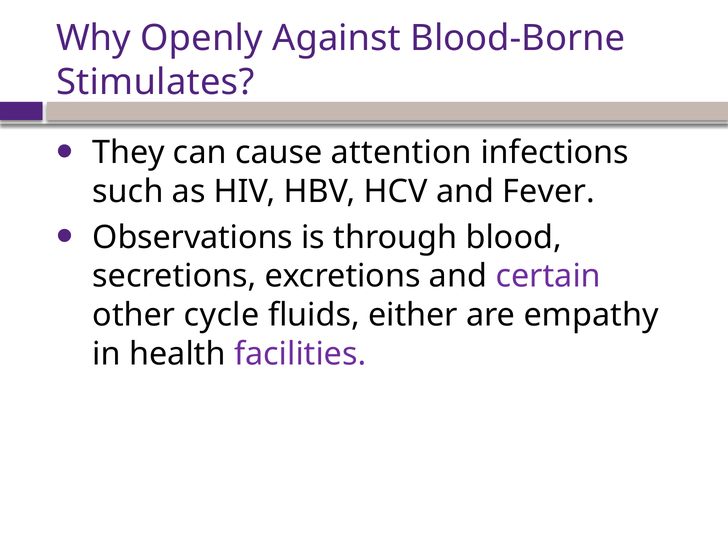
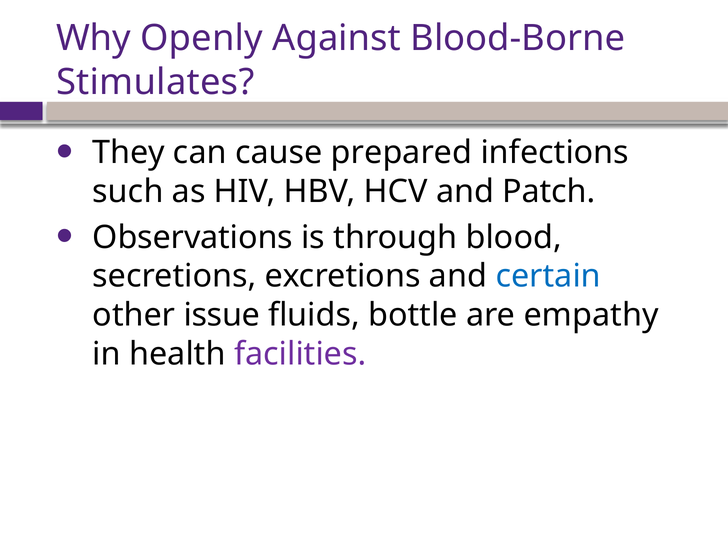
attention: attention -> prepared
Fever: Fever -> Patch
certain colour: purple -> blue
cycle: cycle -> issue
either: either -> bottle
